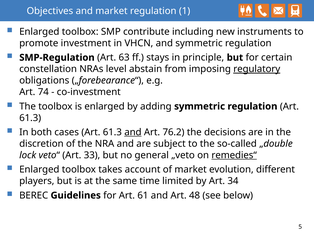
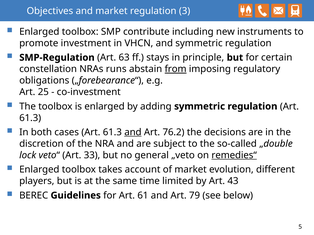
1: 1 -> 3
level: level -> runs
from underline: none -> present
regulatory underline: present -> none
74: 74 -> 25
34: 34 -> 43
48: 48 -> 79
